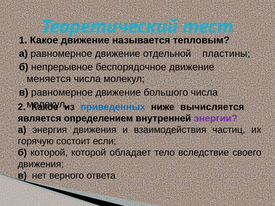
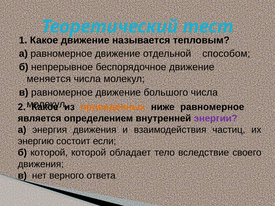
пластины: пластины -> способом
приведенных colour: blue -> orange
ниже вычисляется: вычисляется -> равномерное
горячую: горячую -> энергию
